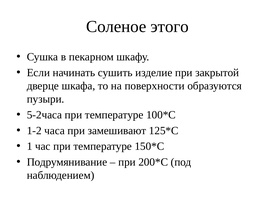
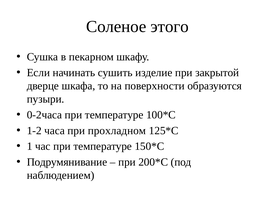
5-2часа: 5-2часа -> 0-2часа
замешивают: замешивают -> прохладном
